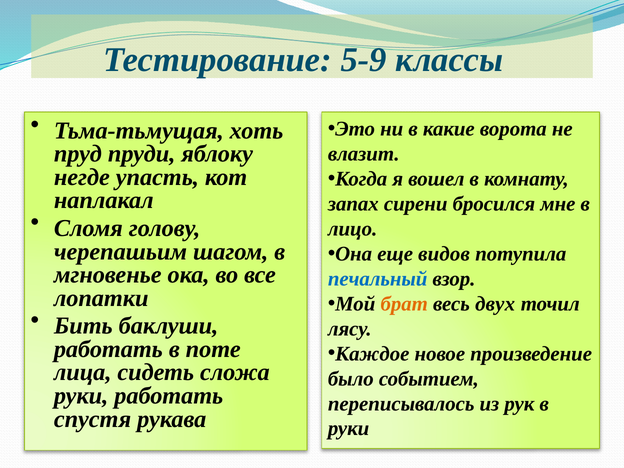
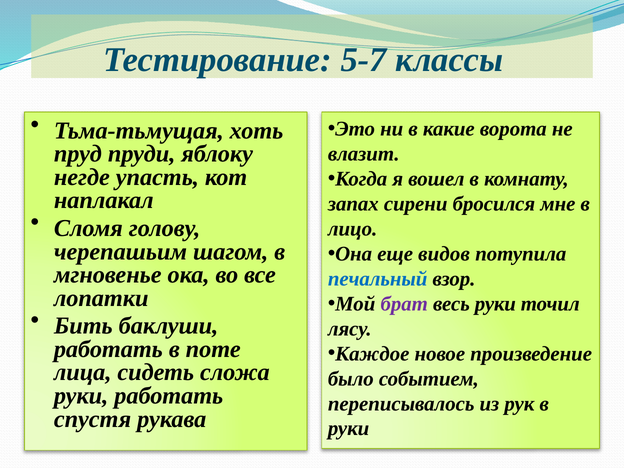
5-9: 5-9 -> 5-7
брат colour: orange -> purple
весь двух: двух -> руки
